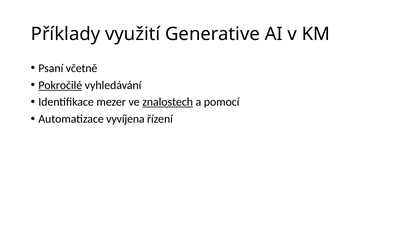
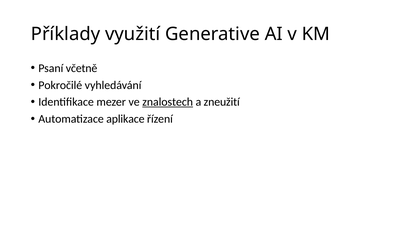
Pokročilé underline: present -> none
pomocí: pomocí -> zneužití
vyvíjena: vyvíjena -> aplikace
